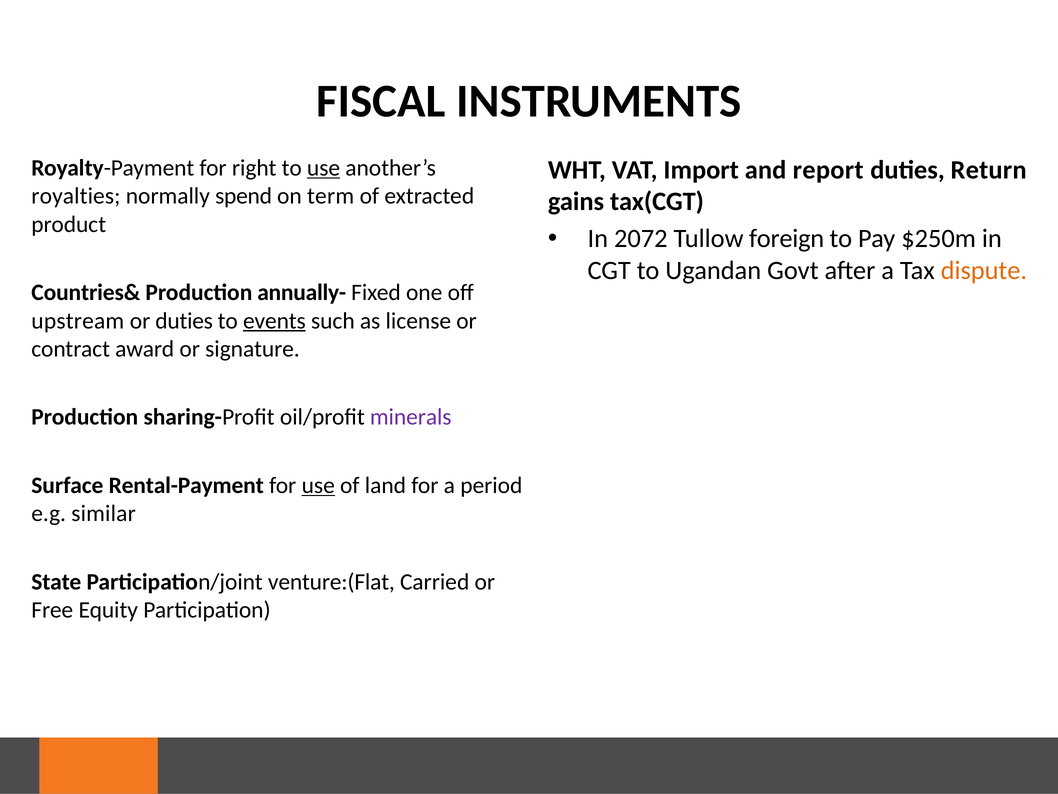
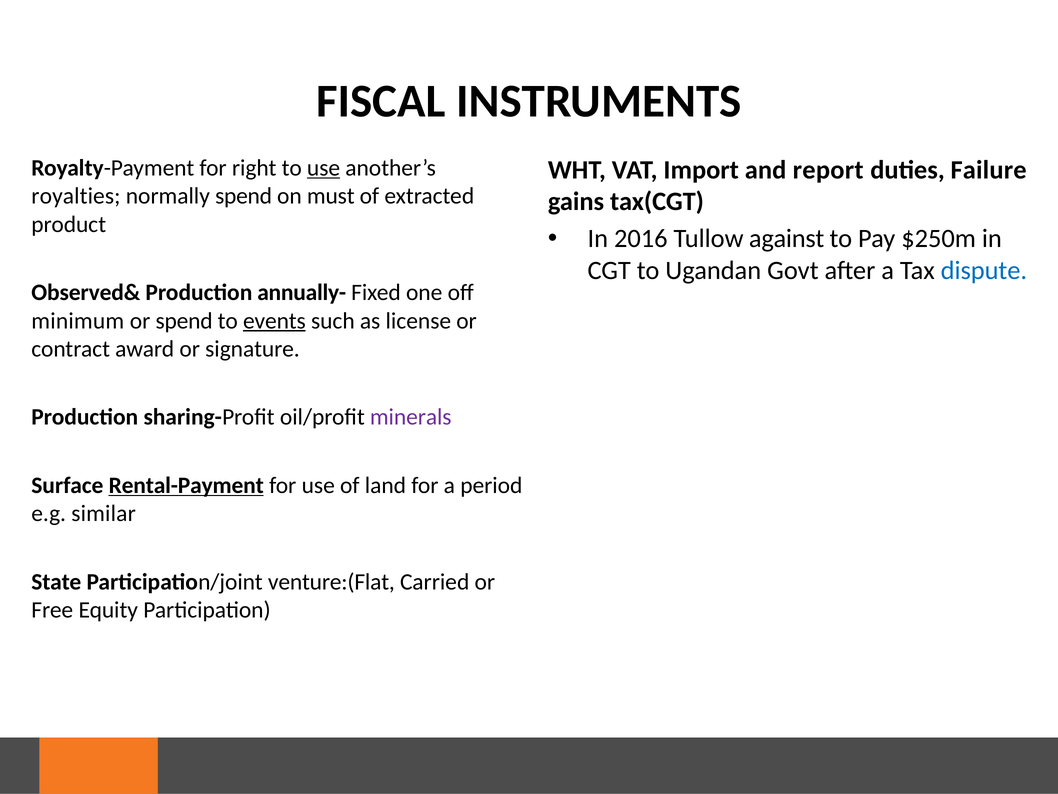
Return: Return -> Failure
term: term -> must
2072: 2072 -> 2016
foreign: foreign -> against
dispute colour: orange -> blue
Countries&: Countries& -> Observed&
upstream: upstream -> minimum
or duties: duties -> spend
Rental-Payment underline: none -> present
use at (318, 485) underline: present -> none
